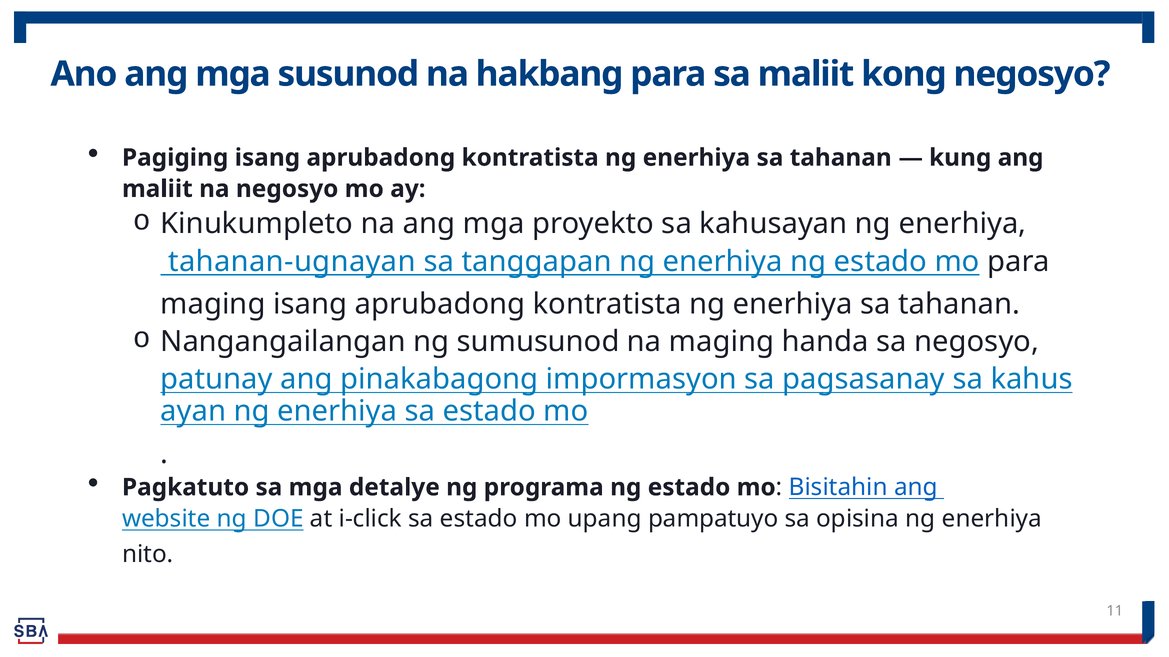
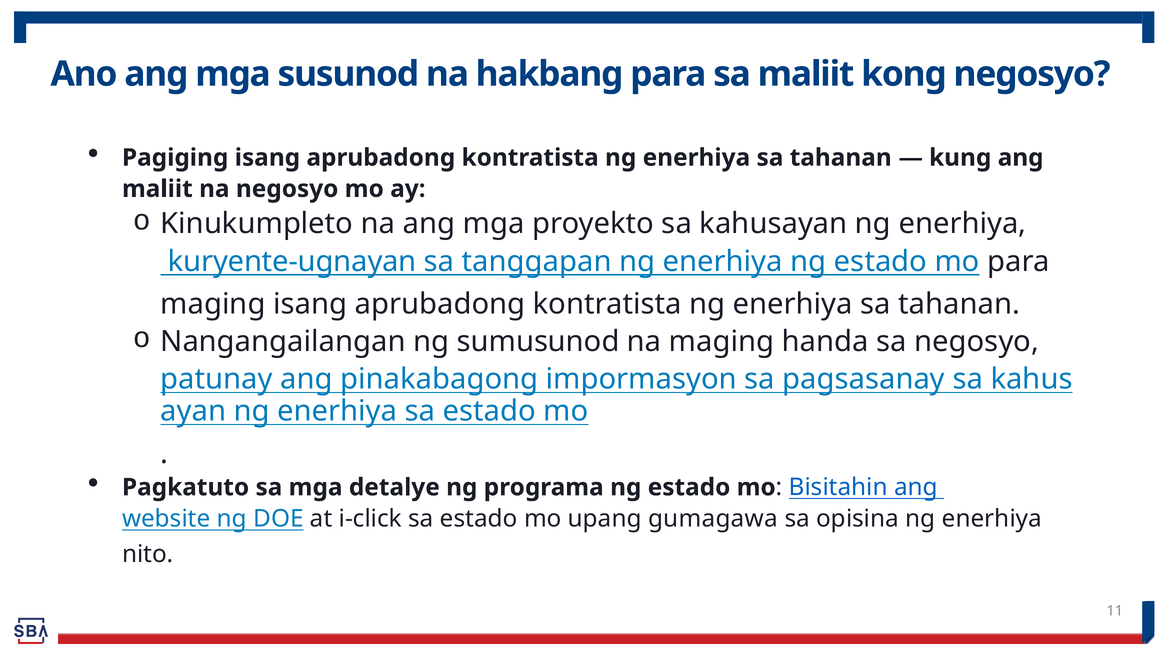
tahanan-ugnayan: tahanan-ugnayan -> kuryente-ugnayan
pampatuyo: pampatuyo -> gumagawa
